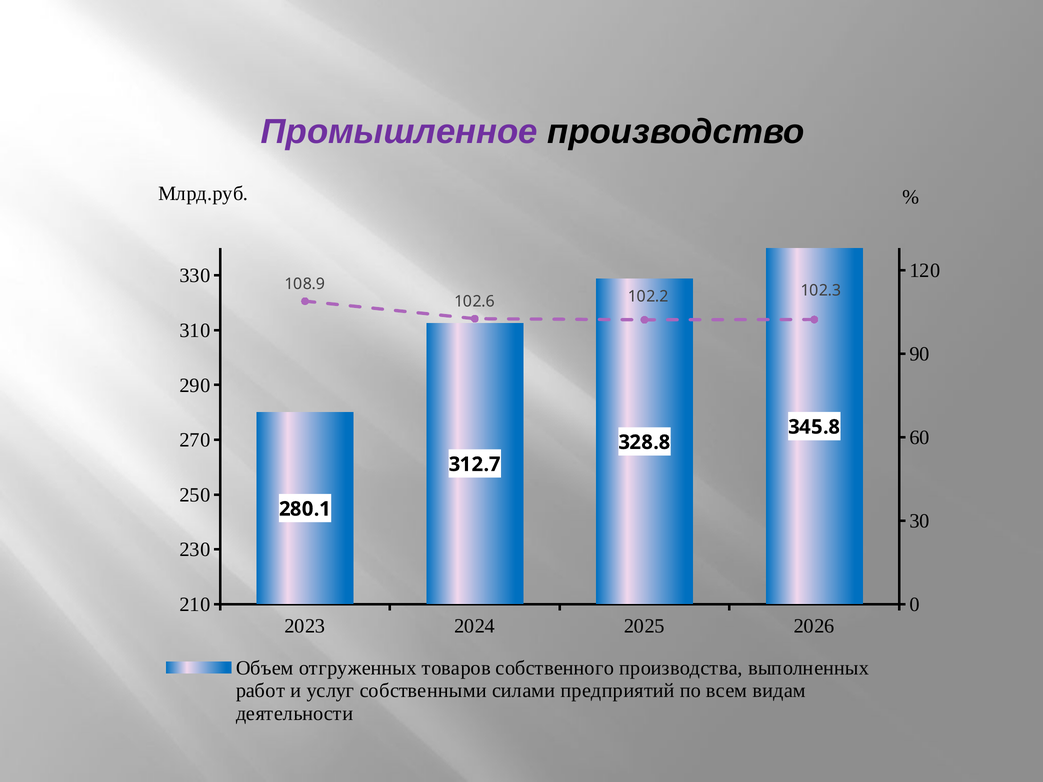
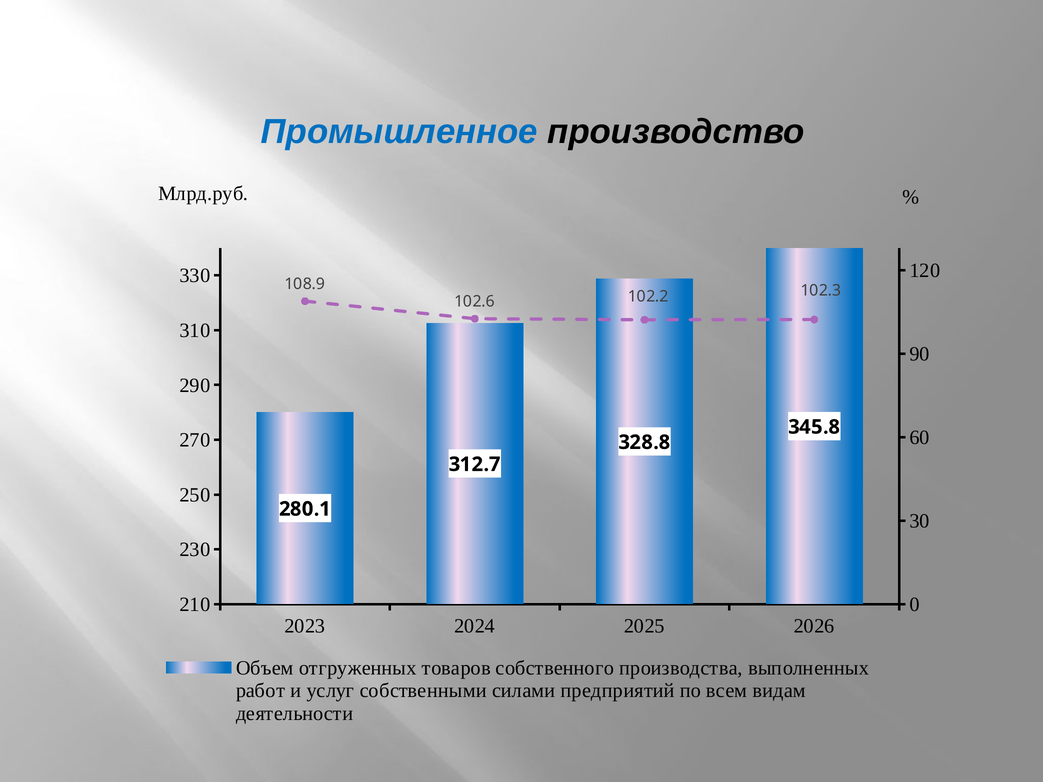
Промышленное colour: purple -> blue
